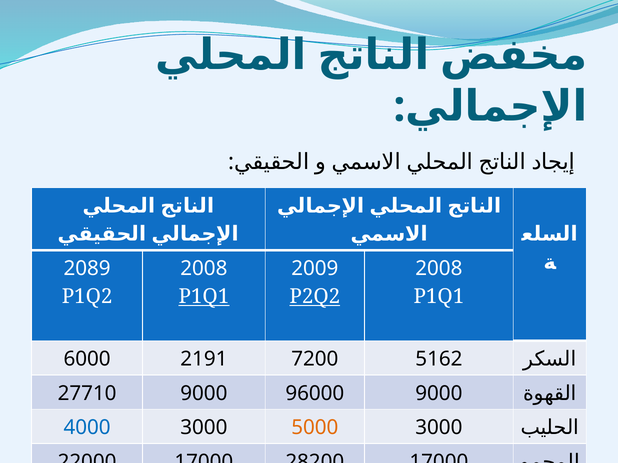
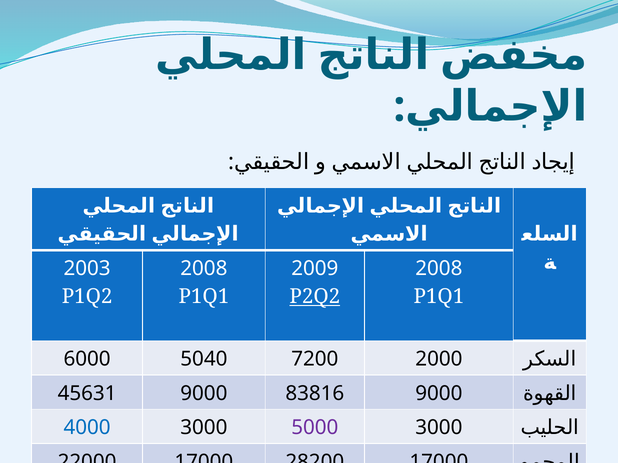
2089: 2089 -> 2003
P1Q1 at (204, 297) underline: present -> none
2191: 2191 -> 5040
5162: 5162 -> 2000
27710: 27710 -> 45631
96000: 96000 -> 83816
5000 colour: orange -> purple
